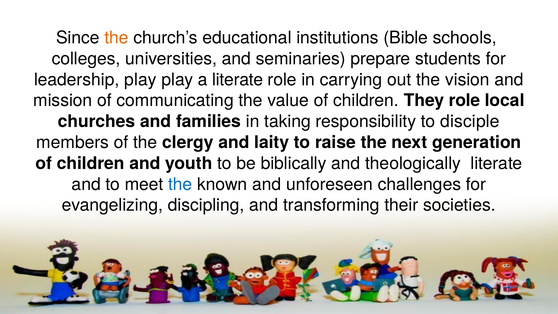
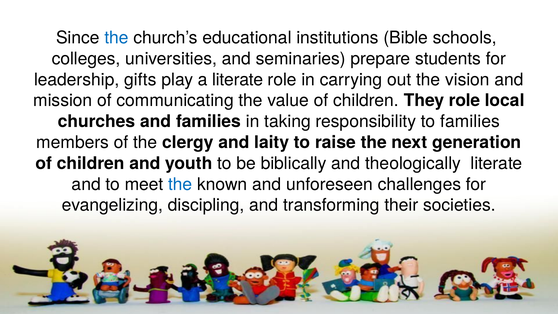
the at (116, 38) colour: orange -> blue
leadership play: play -> gifts
to disciple: disciple -> families
